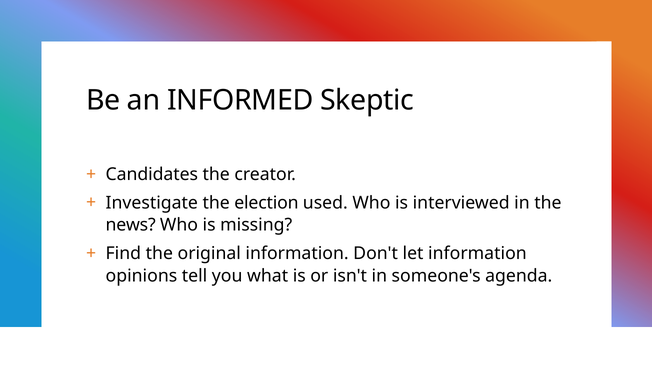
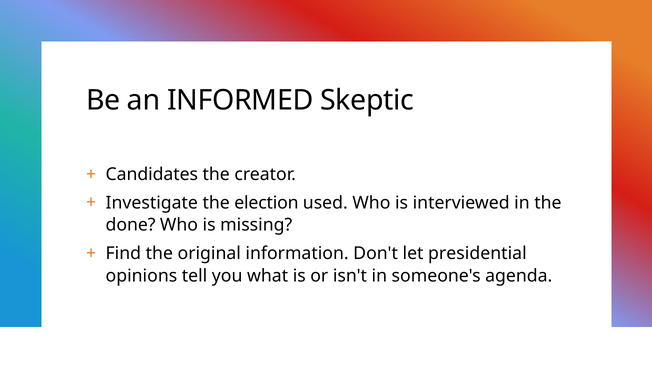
news: news -> done
let information: information -> presidential
